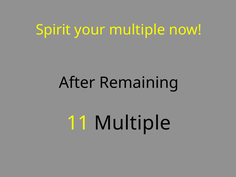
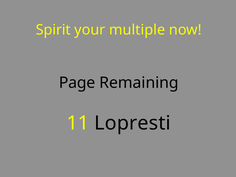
After: After -> Page
11 Multiple: Multiple -> Lopresti
